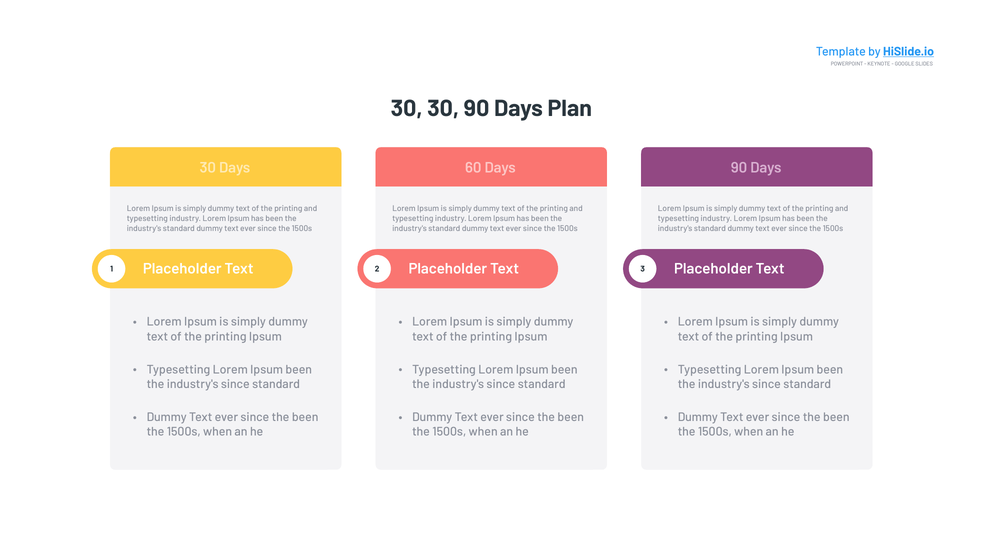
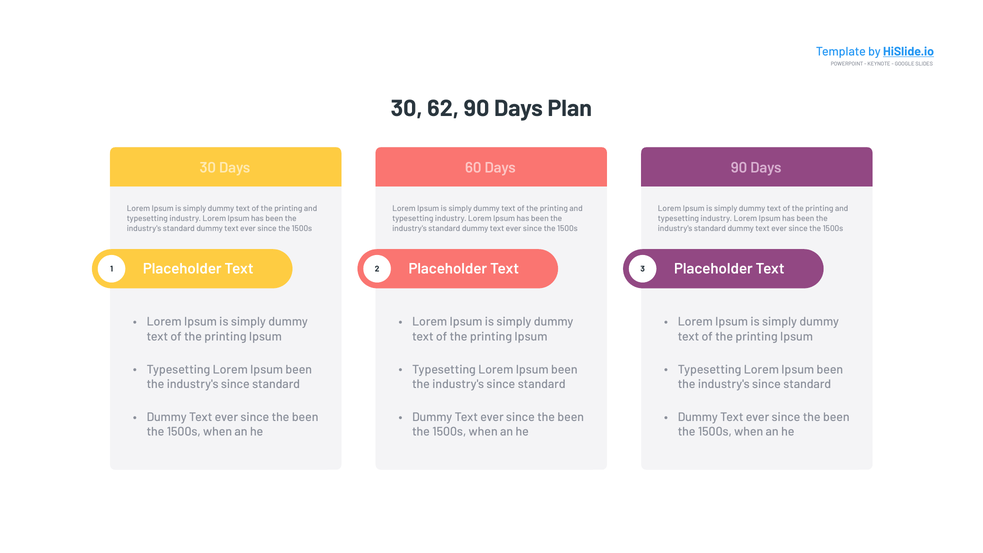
30 30: 30 -> 62
